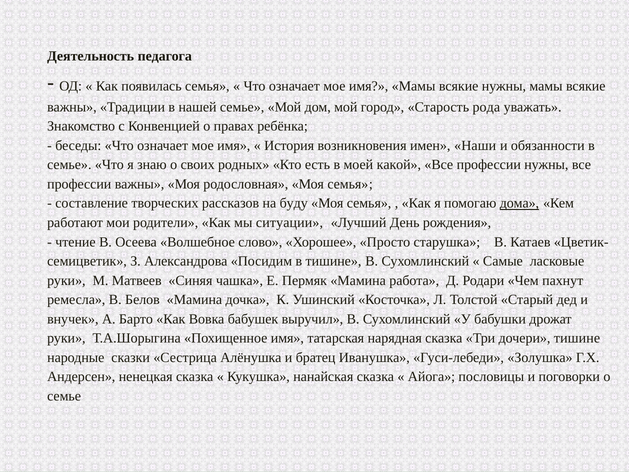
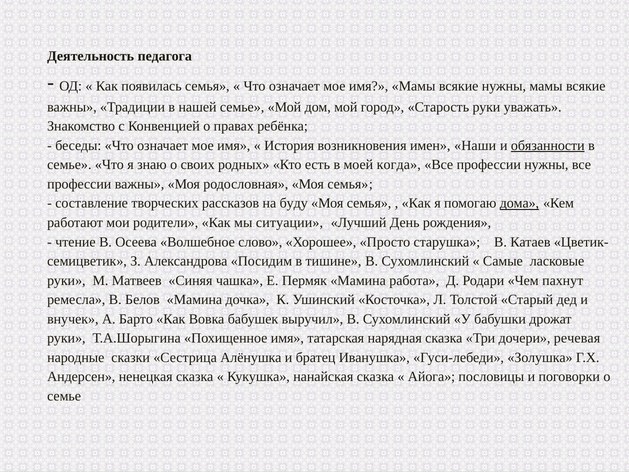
Старость рода: рода -> руки
обязанности underline: none -> present
какой: какой -> когда
дочери тишине: тишине -> речевая
